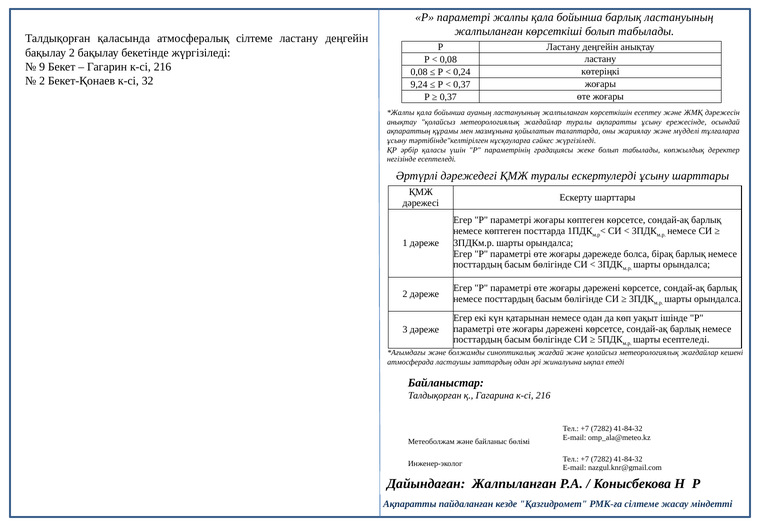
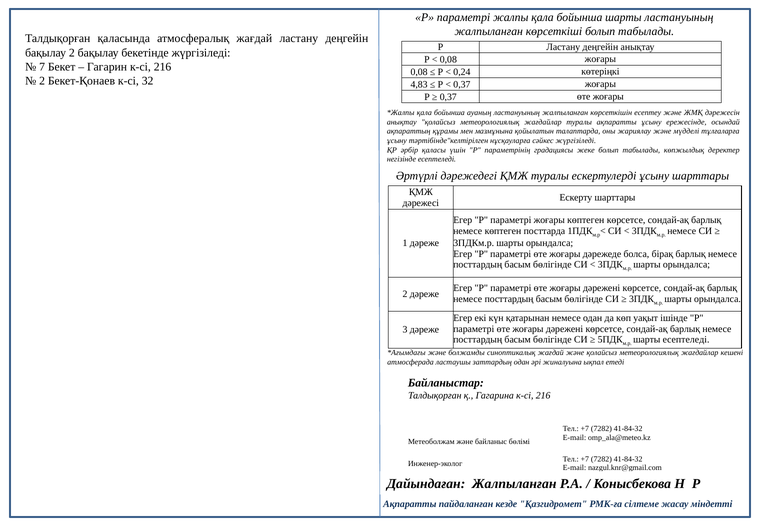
бойынша барлық: барлық -> шарты
атмосфералық сілтеме: сілтеме -> жағдай
0,08 ластану: ластану -> жоғары
9: 9 -> 7
9,24: 9,24 -> 4,83
